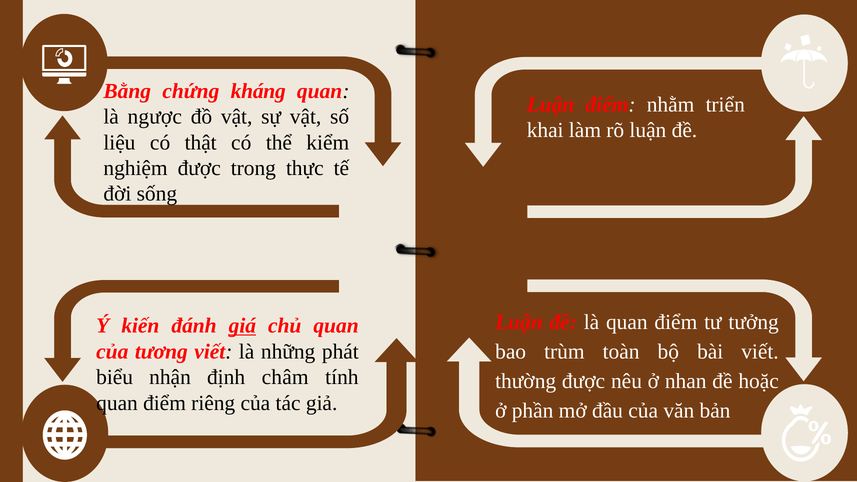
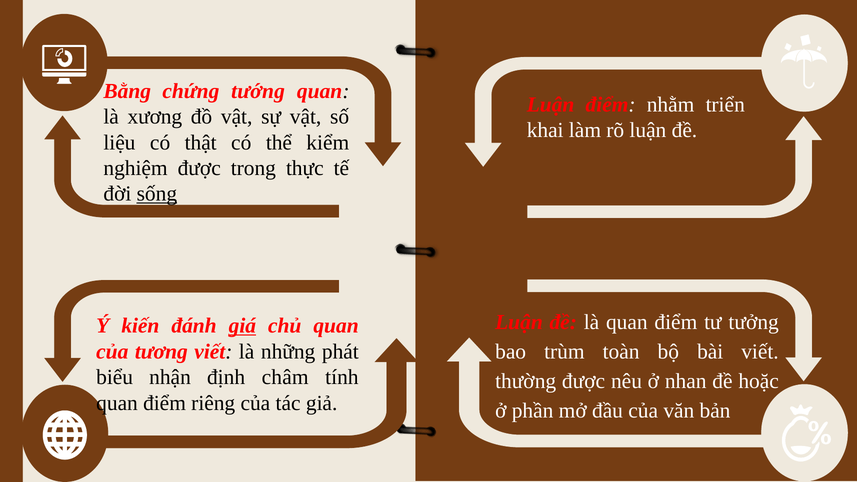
kháng: kháng -> tướng
ngược: ngược -> xương
sống underline: none -> present
